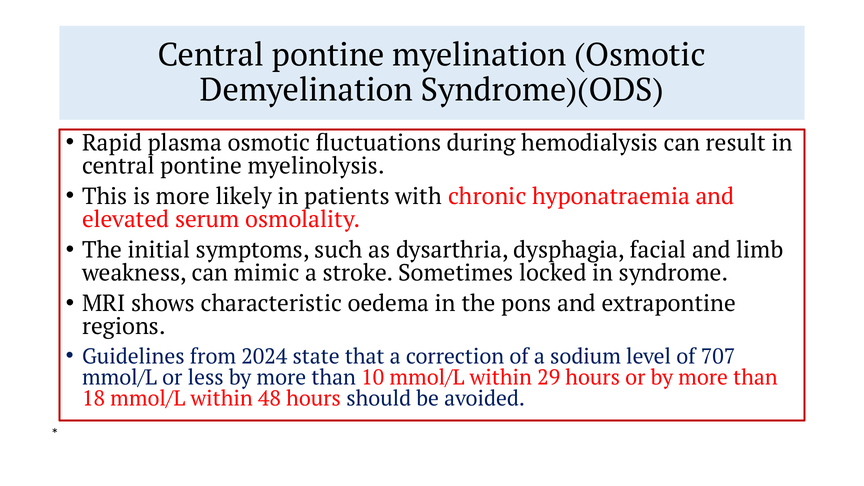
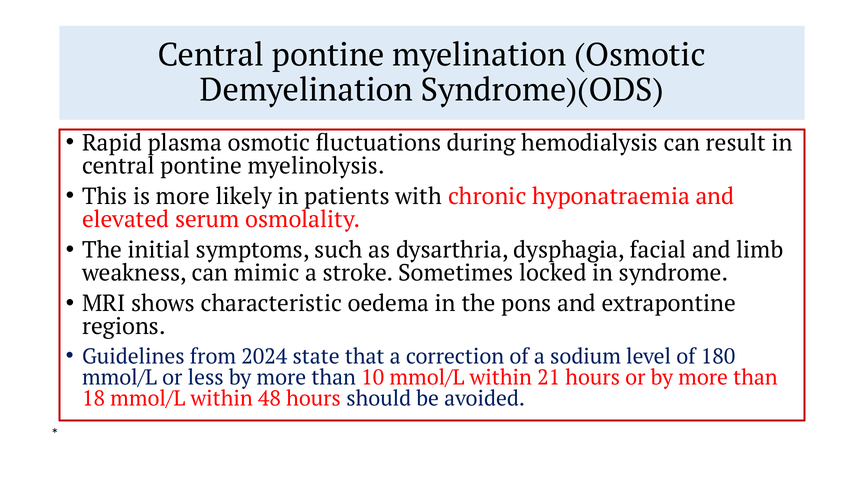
707: 707 -> 180
29: 29 -> 21
